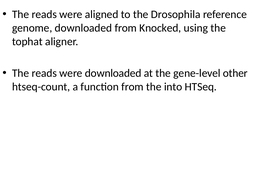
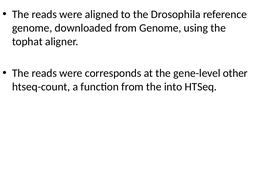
from Knocked: Knocked -> Genome
were downloaded: downloaded -> corresponds
